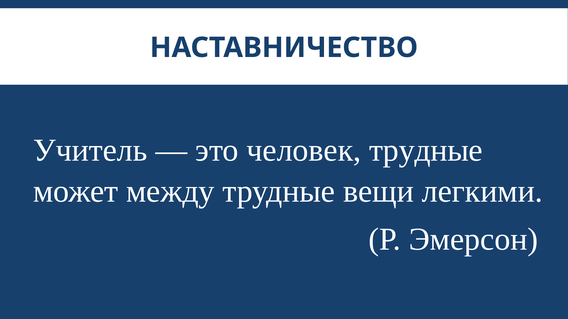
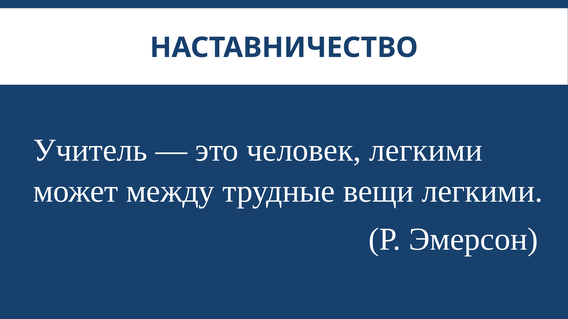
человек трудные: трудные -> легкими
